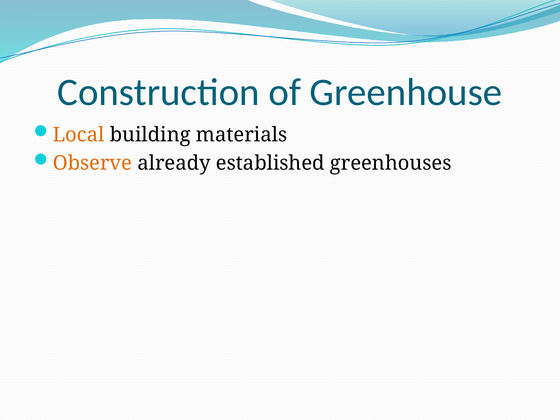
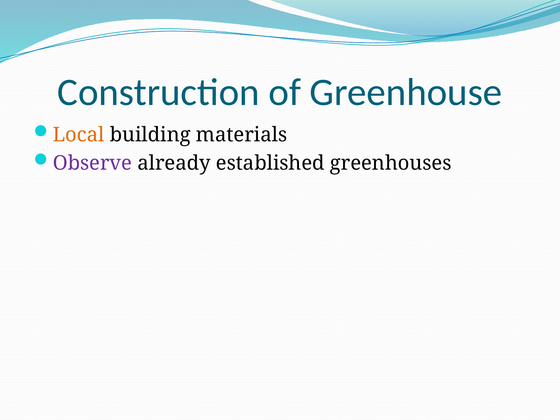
Observe colour: orange -> purple
